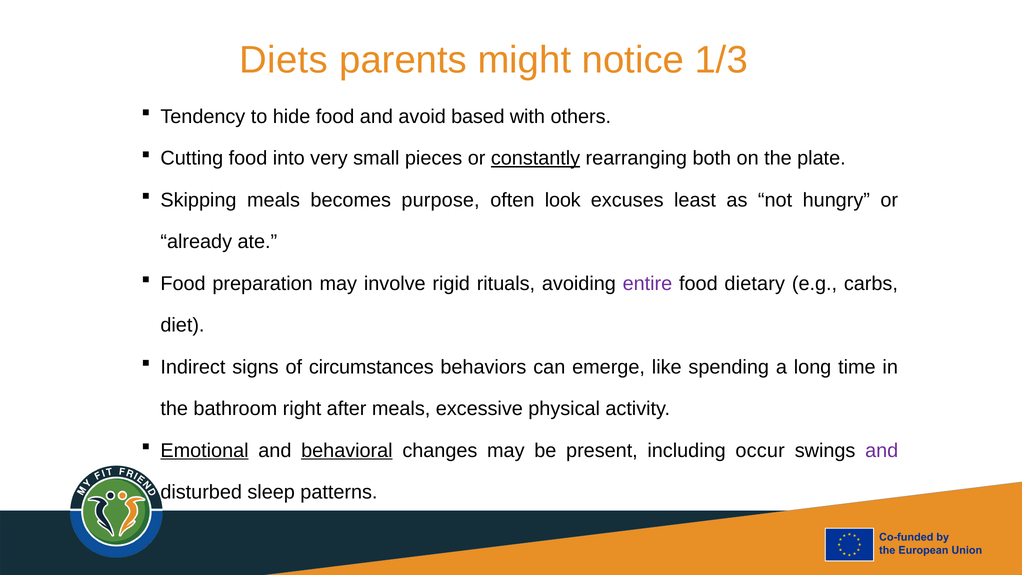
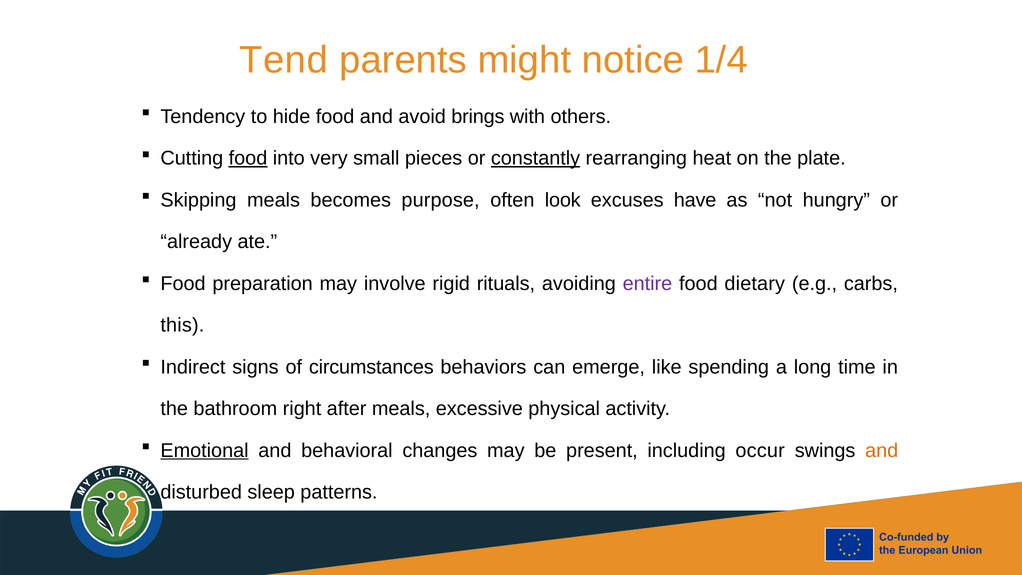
Diets: Diets -> Tend
1/3: 1/3 -> 1/4
based: based -> brings
food at (248, 158) underline: none -> present
both: both -> heat
least: least -> have
diet: diet -> this
behavioral underline: present -> none
and at (882, 450) colour: purple -> orange
